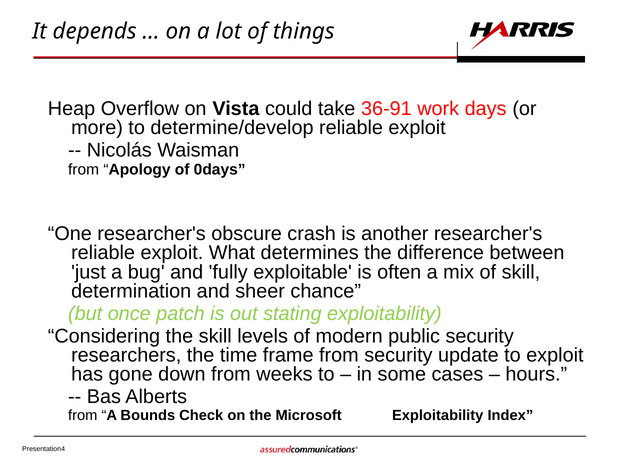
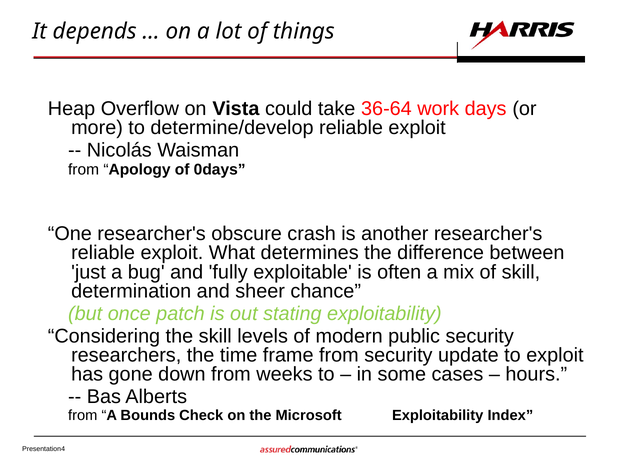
36-91: 36-91 -> 36-64
